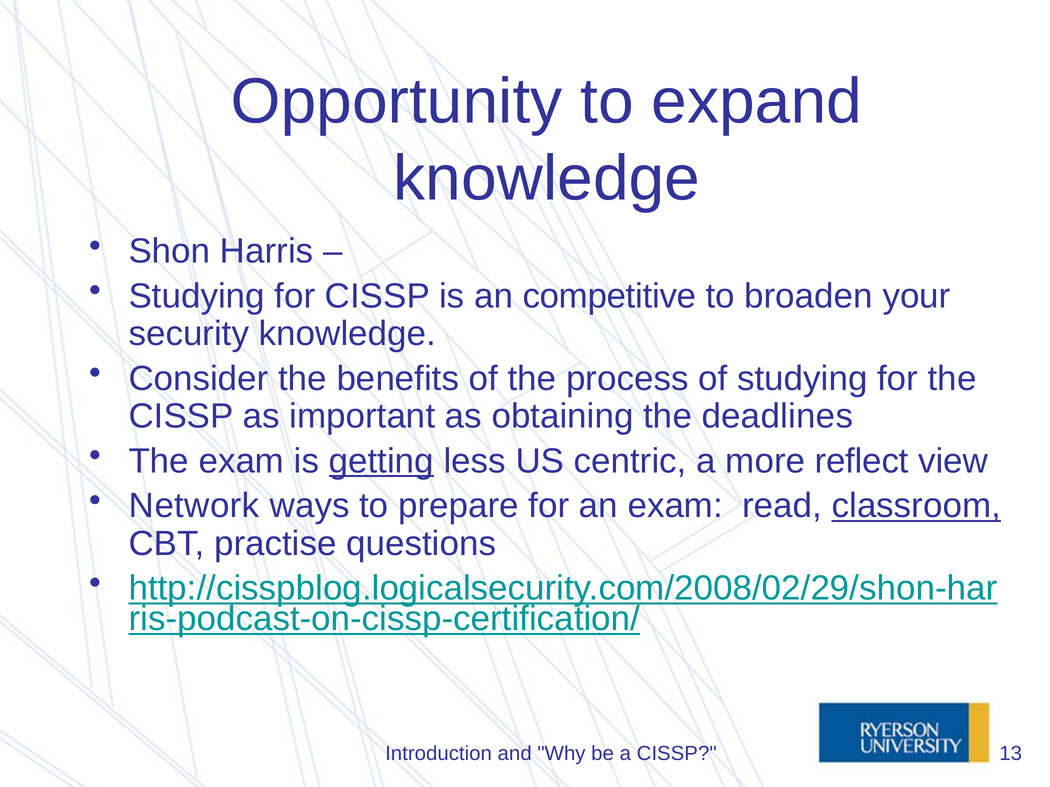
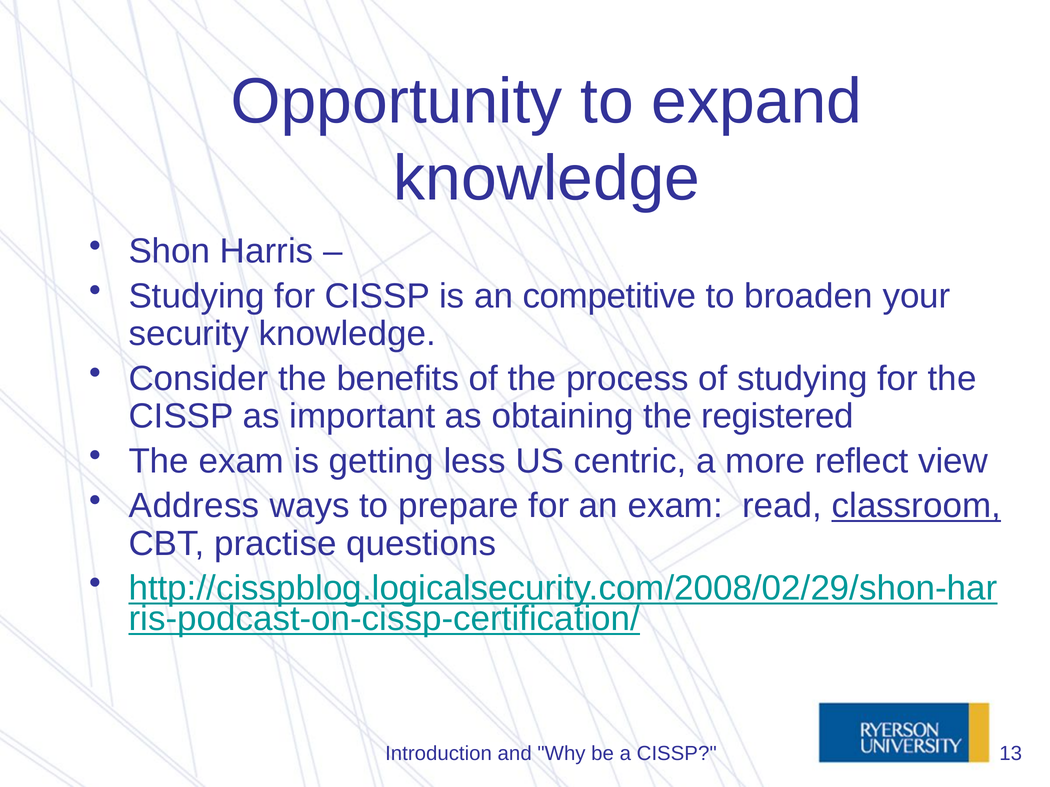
deadlines: deadlines -> registered
getting underline: present -> none
Network: Network -> Address
